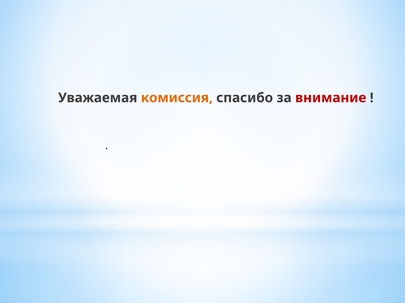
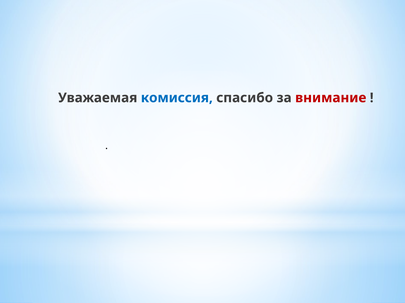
комиссия colour: orange -> blue
